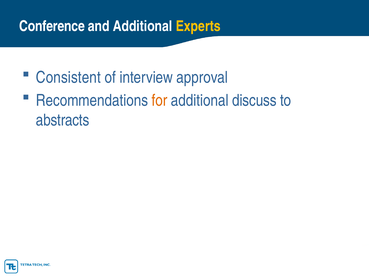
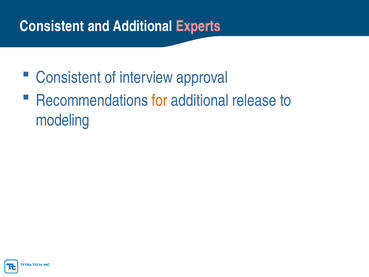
Conference at (52, 26): Conference -> Consistent
Experts colour: yellow -> pink
discuss: discuss -> release
abstracts: abstracts -> modeling
